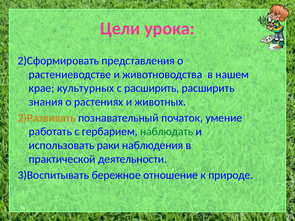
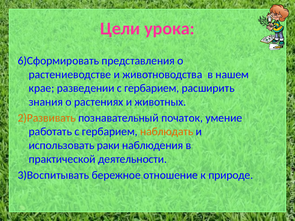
2)Сформировать: 2)Сформировать -> 6)Сформировать
культурных: культурных -> разведении
расширить at (152, 88): расширить -> гербарием
наблюдать colour: green -> orange
